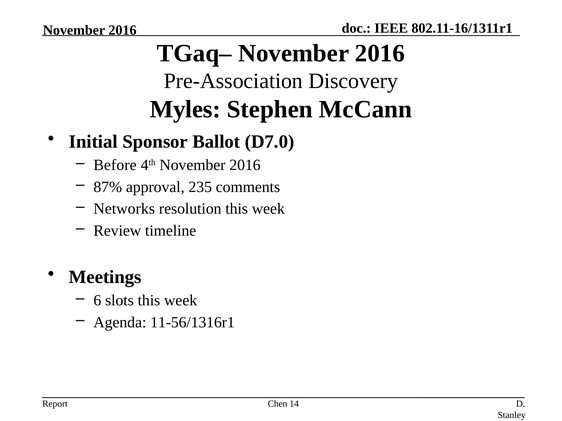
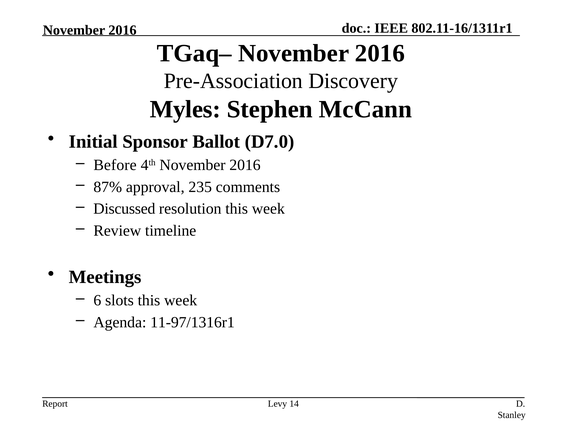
Networks: Networks -> Discussed
11-56/1316r1: 11-56/1316r1 -> 11-97/1316r1
Chen: Chen -> Levy
